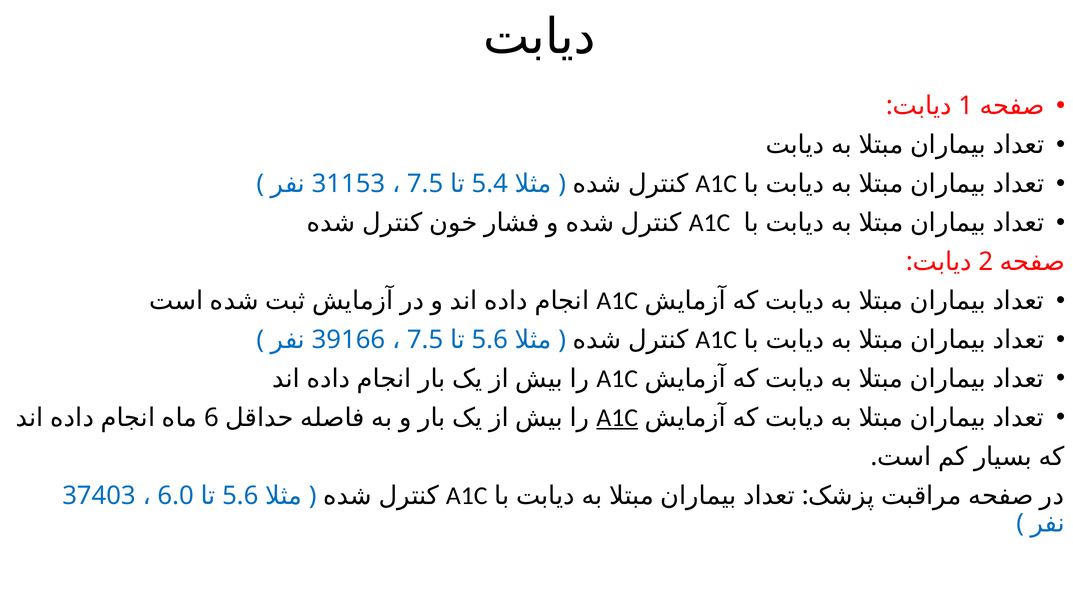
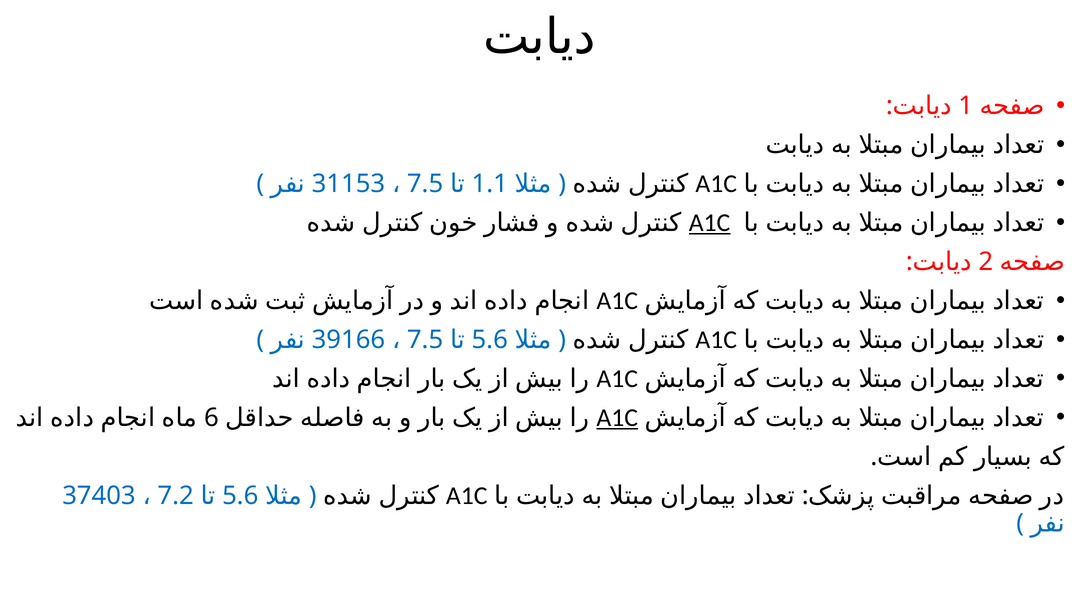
5.4: 5.4 -> 1.1
A1C at (710, 223) underline: none -> present
6.0: 6.0 -> 7.2
